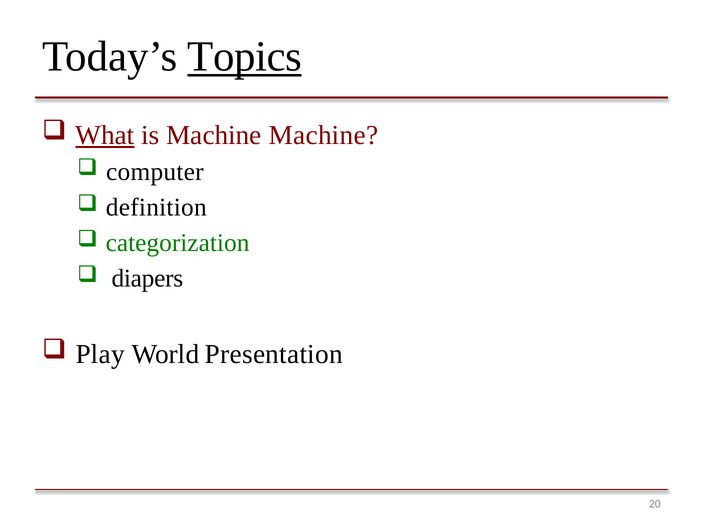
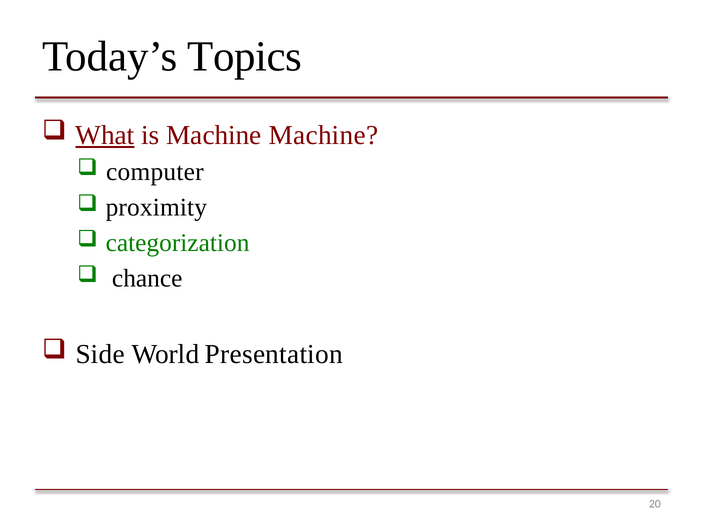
Topics underline: present -> none
definition: definition -> proximity
diapers: diapers -> chance
Play: Play -> Side
